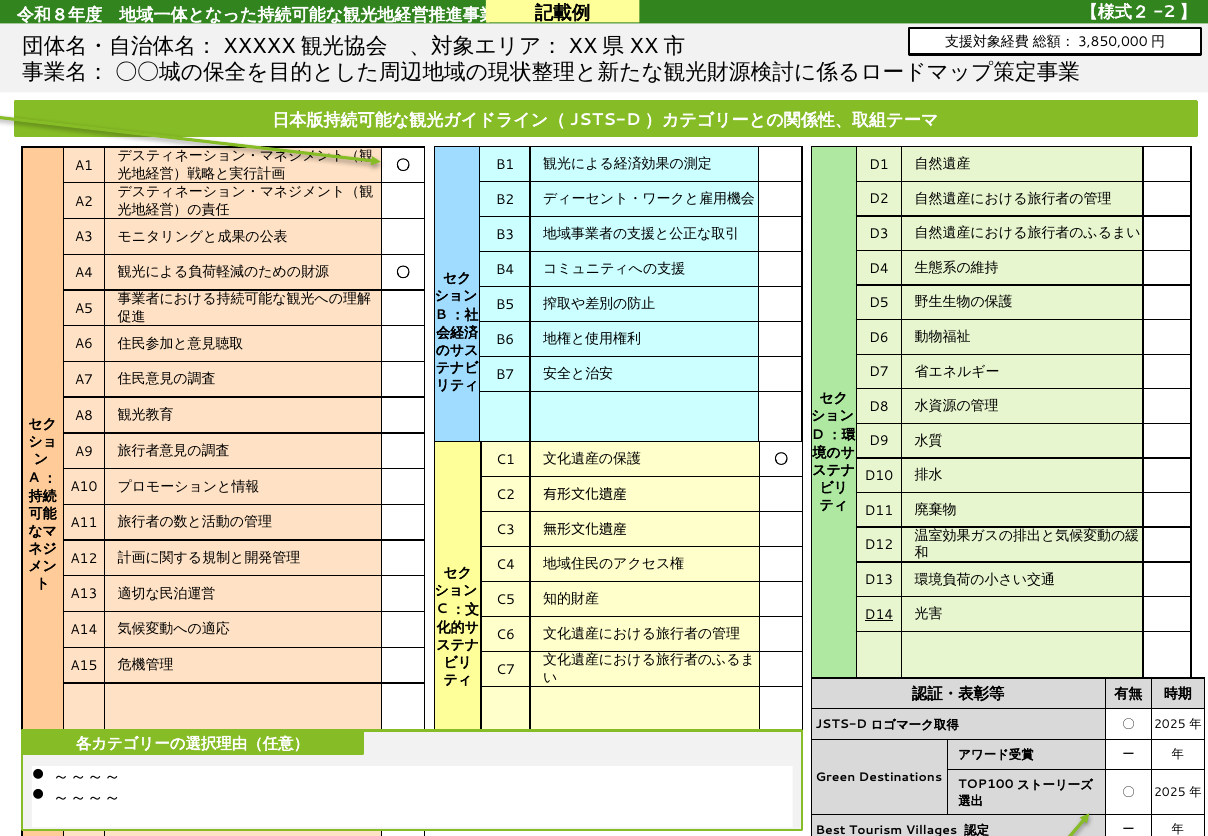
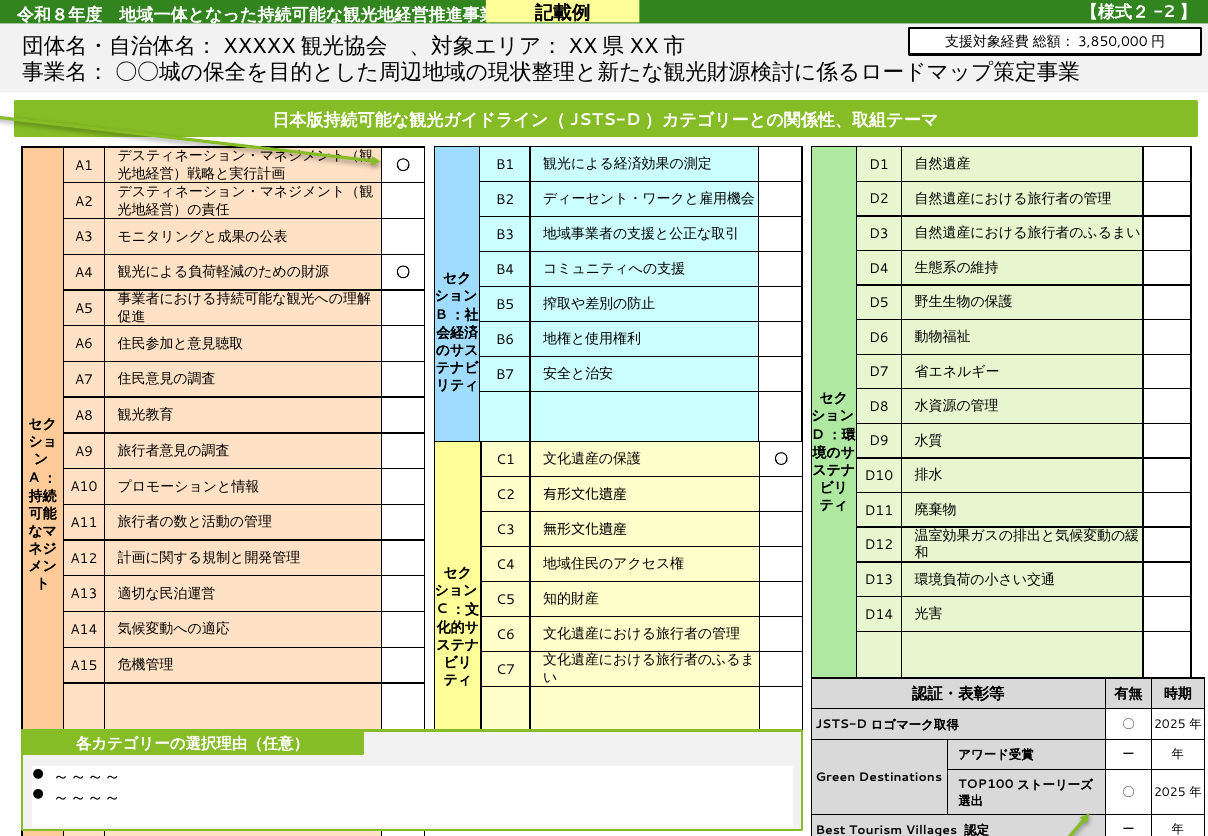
D14 underline: present -> none
